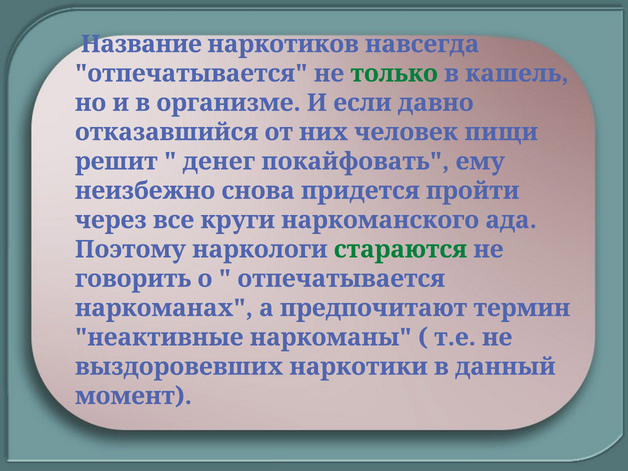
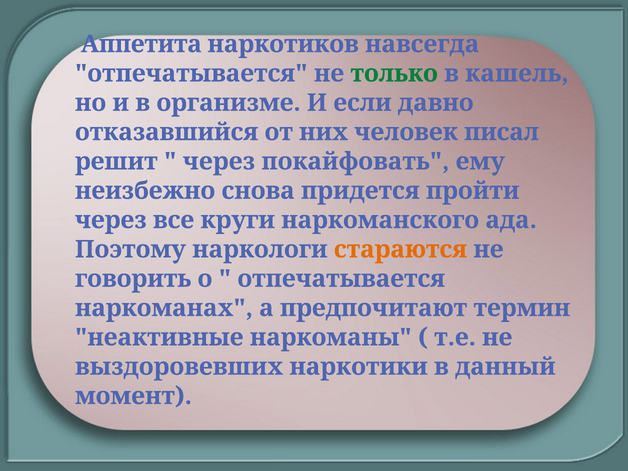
Название: Название -> Аппетита
пищи: пищи -> писал
денег at (219, 161): денег -> через
стараются colour: green -> orange
